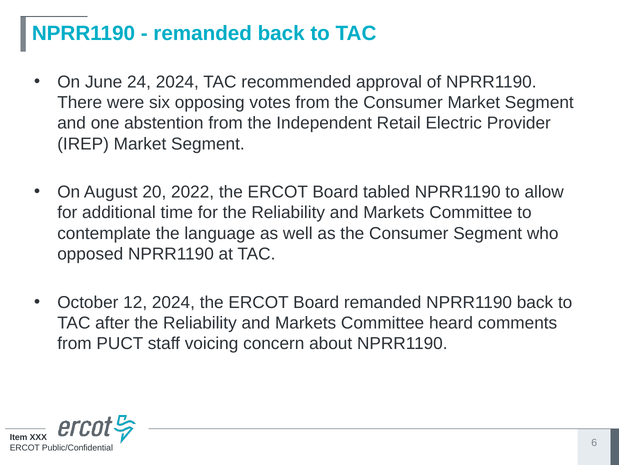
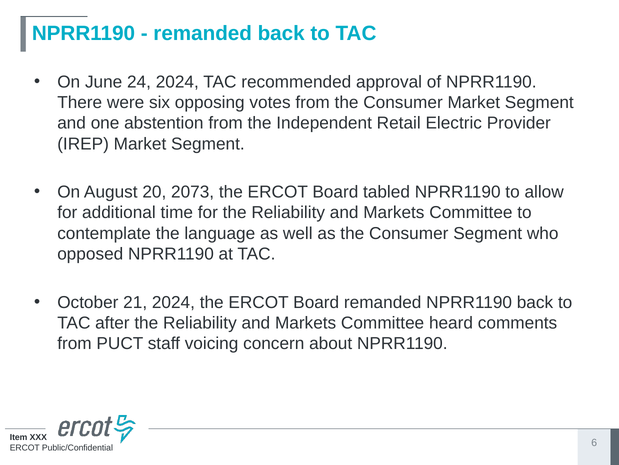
2022: 2022 -> 2073
12: 12 -> 21
